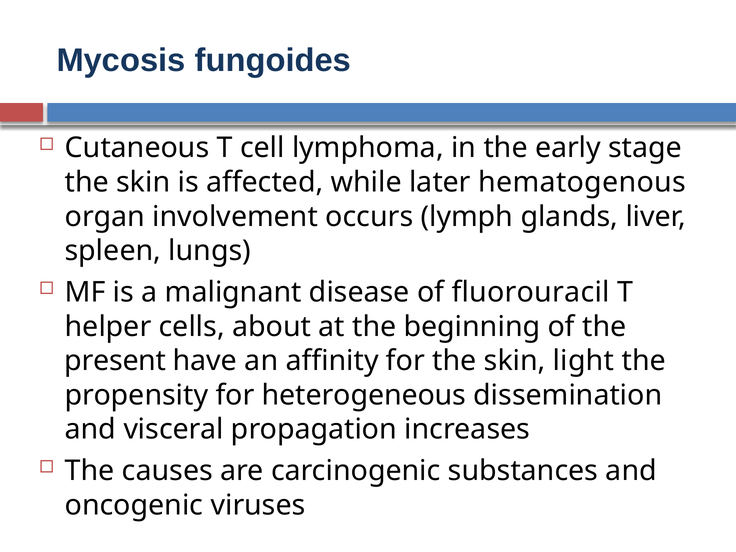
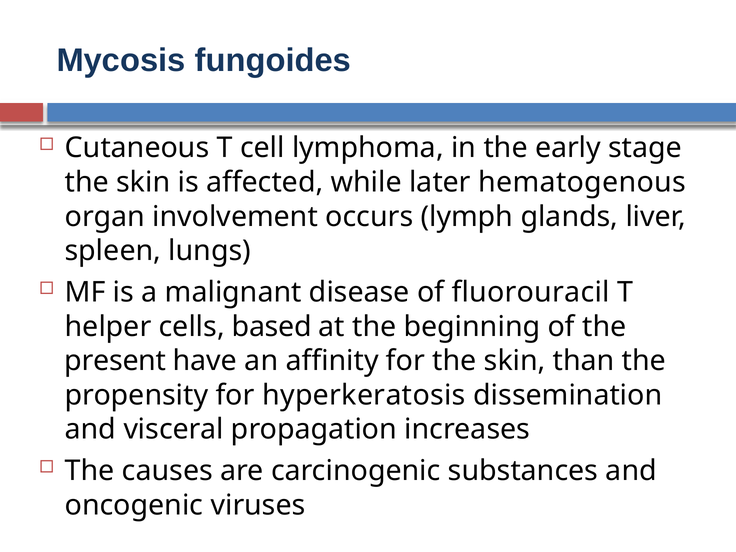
about: about -> based
light: light -> than
heterogeneous: heterogeneous -> hyperkeratosis
